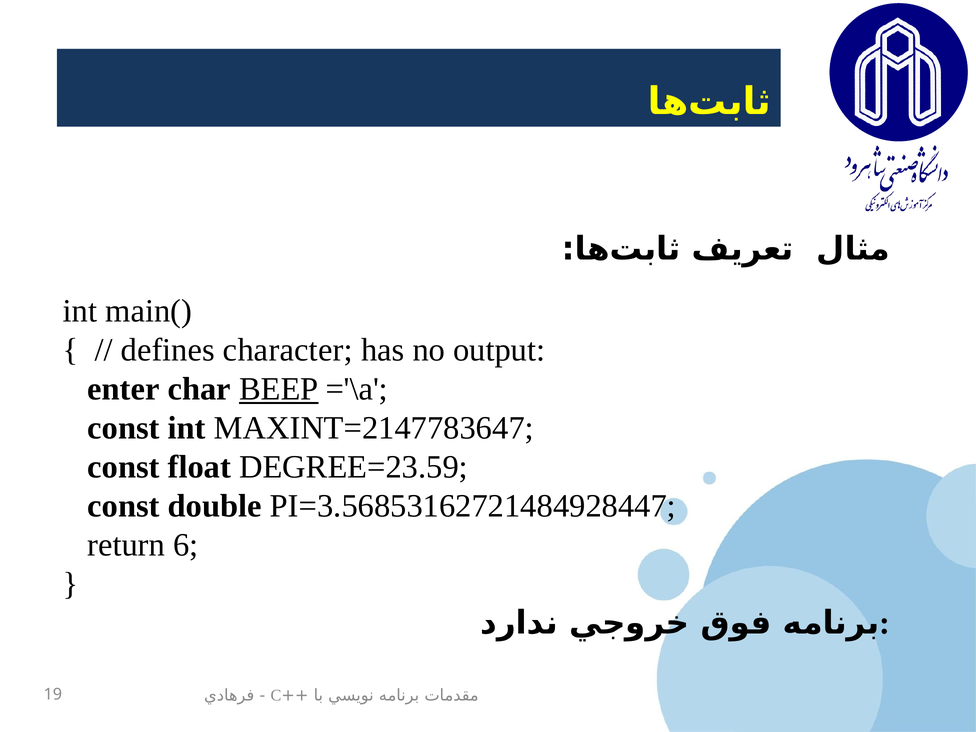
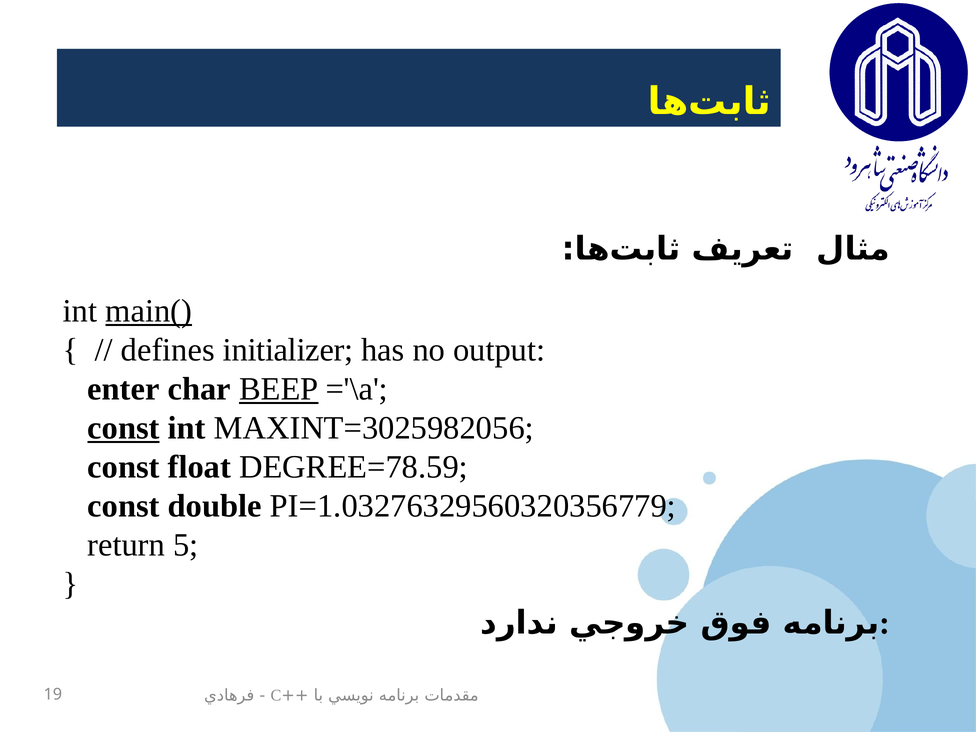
main( underline: none -> present
character: character -> initializer
const at (123, 428) underline: none -> present
MAXINT=2147783647: MAXINT=2147783647 -> MAXINT=3025982056
DEGREE=23.59: DEGREE=23.59 -> DEGREE=78.59
PI=3.56853162721484928447: PI=3.56853162721484928447 -> PI=1.03276329560320356779
6: 6 -> 5
